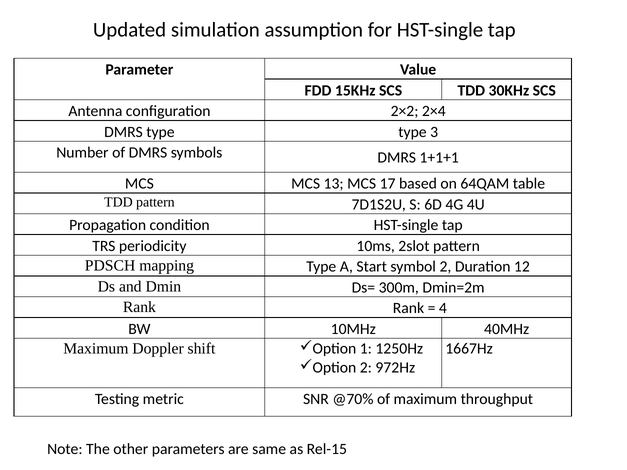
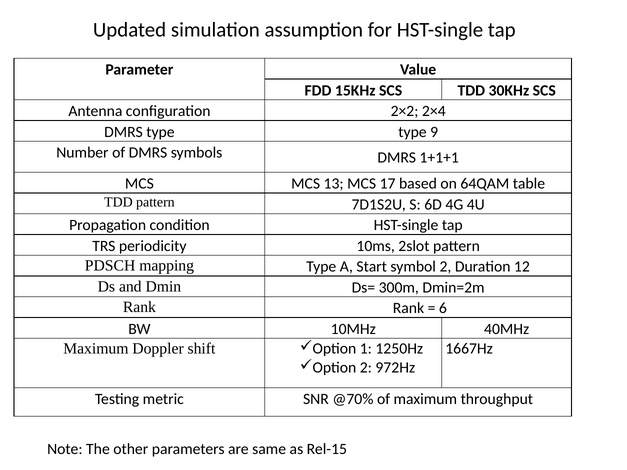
3: 3 -> 9
4: 4 -> 6
